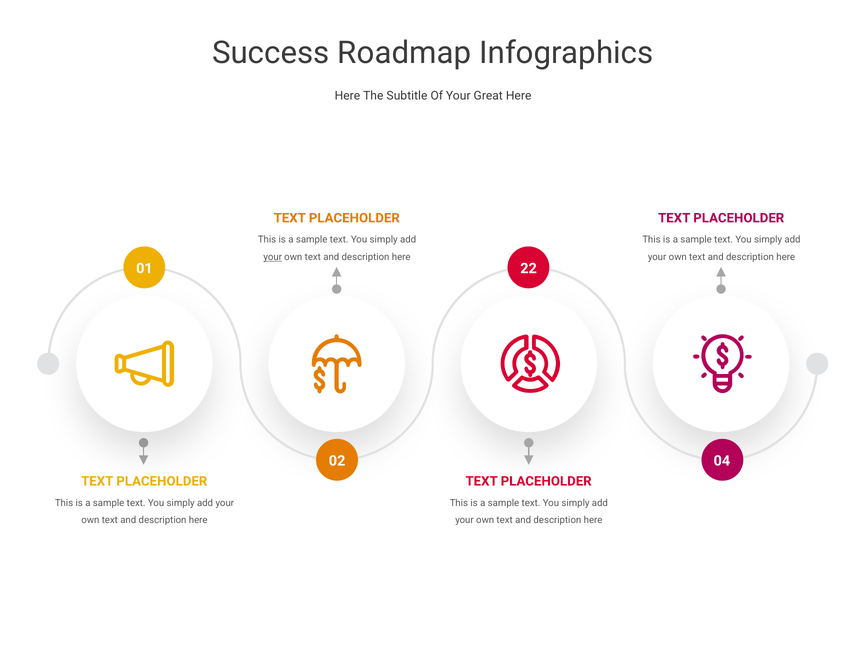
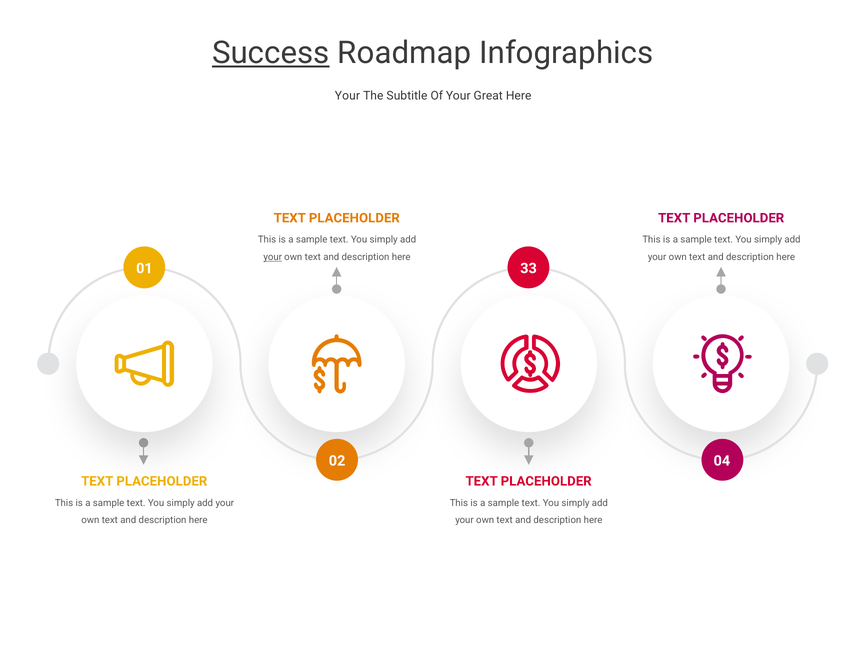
Success underline: none -> present
Here at (347, 96): Here -> Your
22: 22 -> 33
